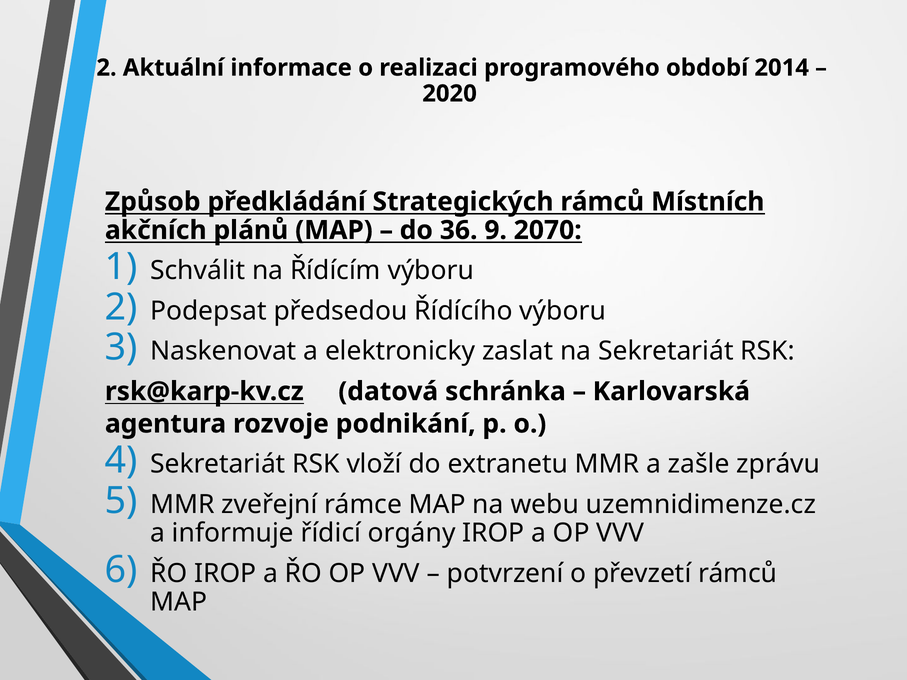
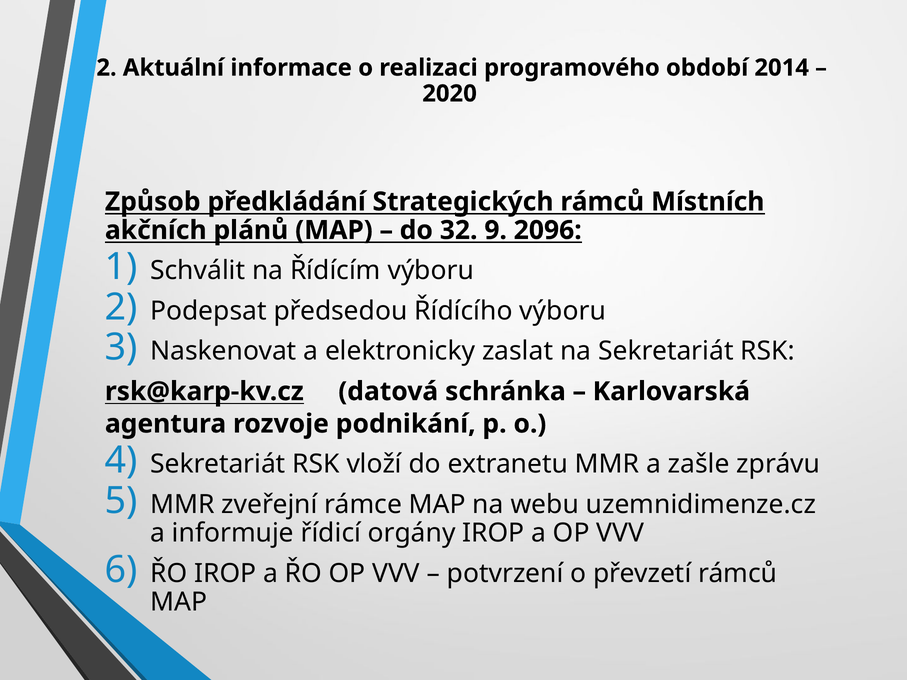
36: 36 -> 32
2070: 2070 -> 2096
